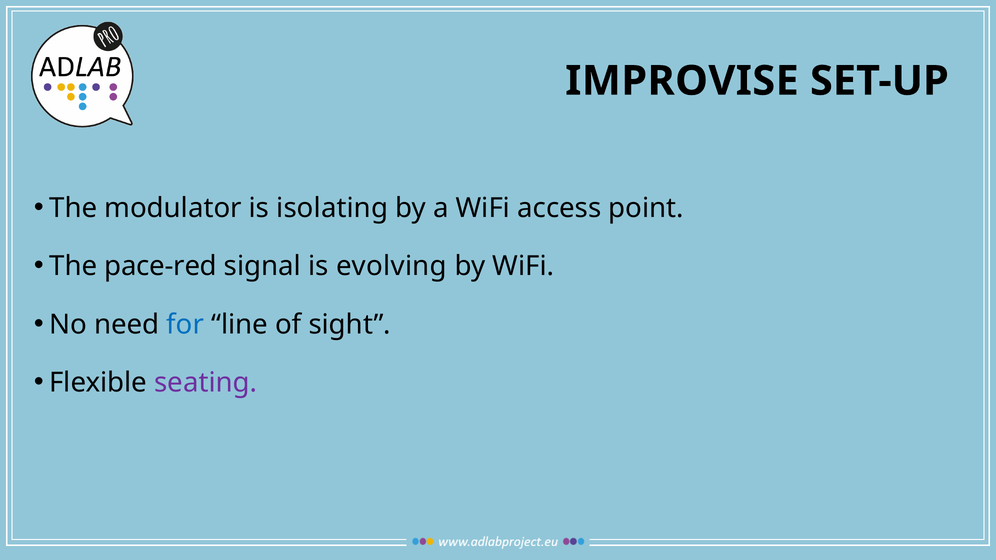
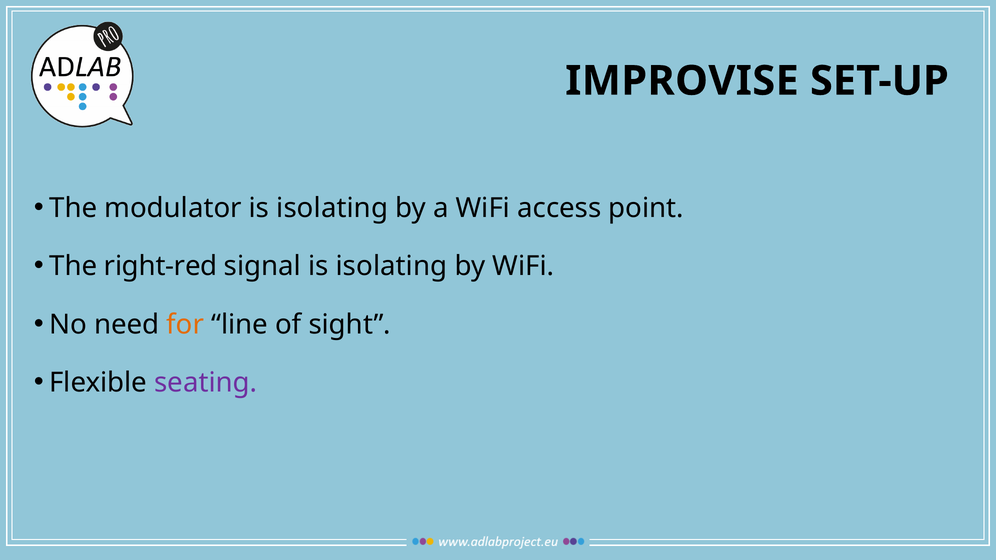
pace-red: pace-red -> right-red
signal is evolving: evolving -> isolating
for colour: blue -> orange
